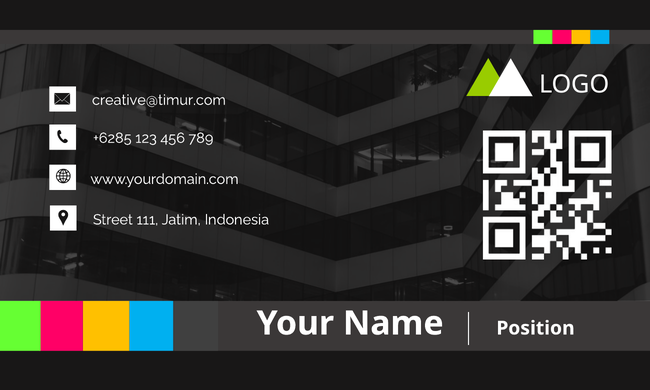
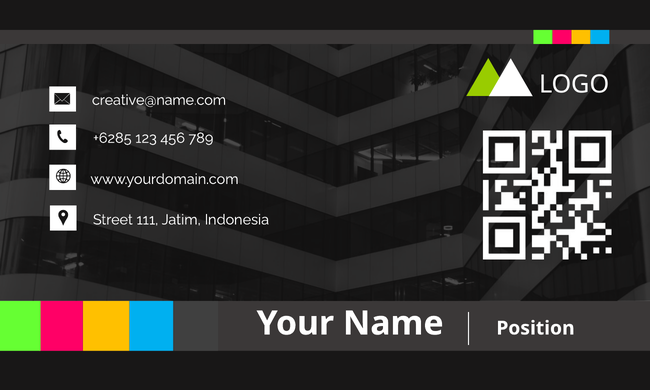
creative@timur.com: creative@timur.com -> creative@name.com
